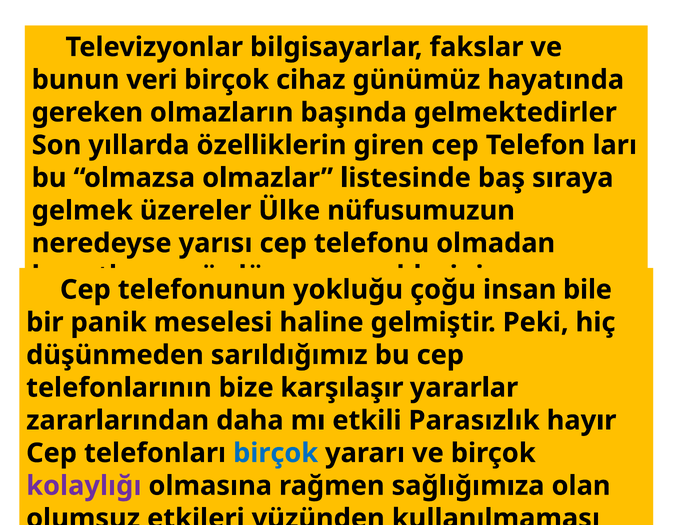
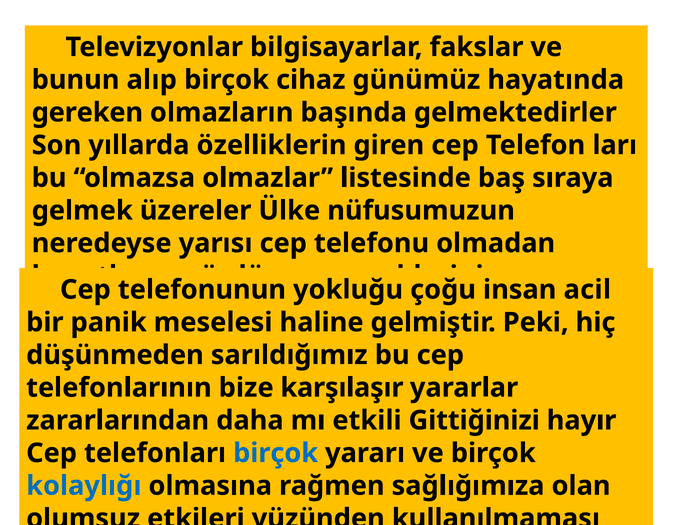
veri: veri -> alıp
bile: bile -> acil
Parasızlık: Parasızlık -> Gittiğinizi
kolaylığı colour: purple -> blue
